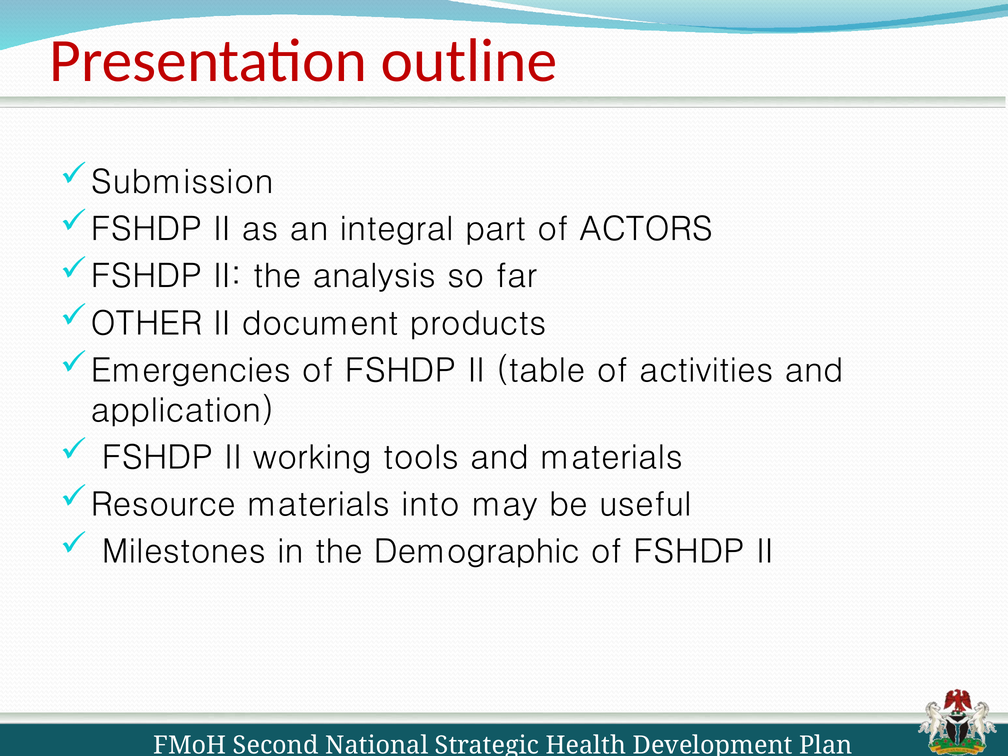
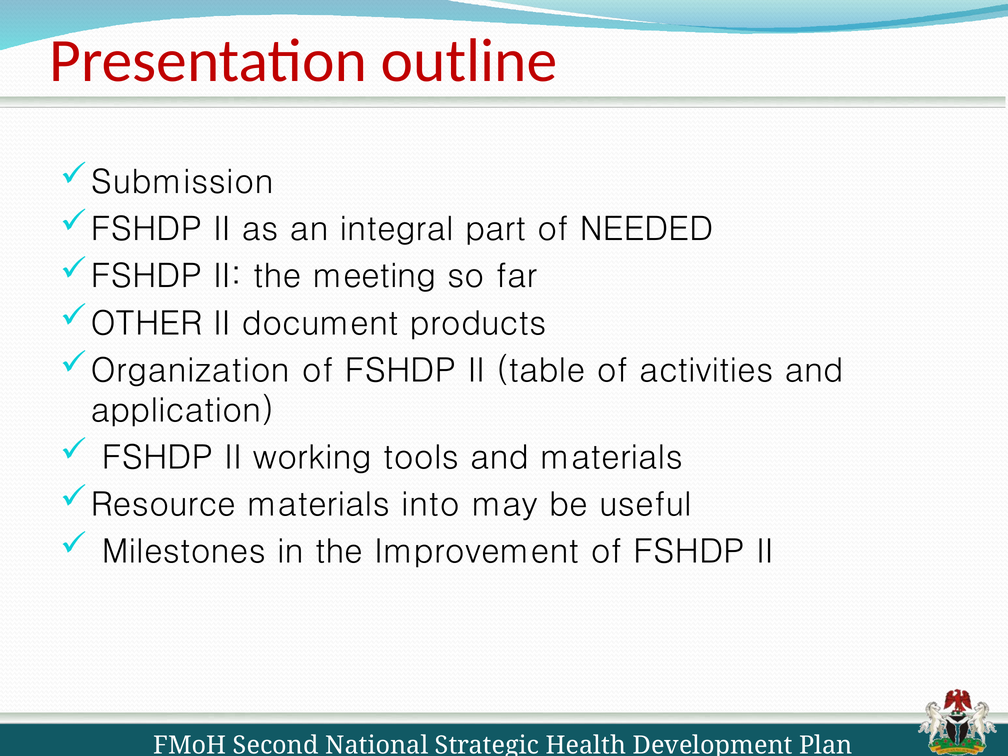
ACTORS: ACTORS -> NEEDED
analysis: analysis -> meeting
Emergencies: Emergencies -> Organization
Demographic: Demographic -> Improvement
